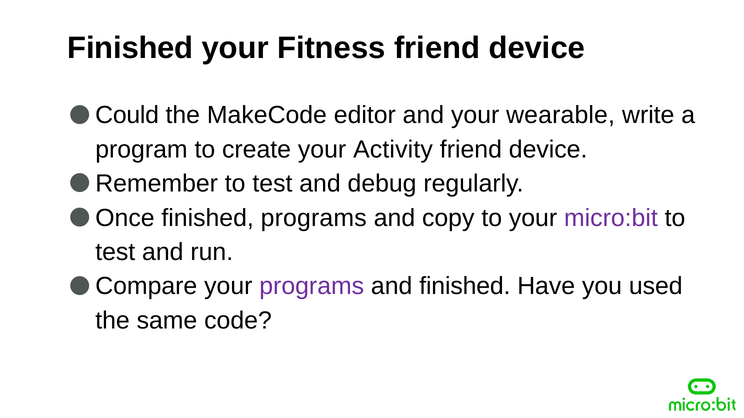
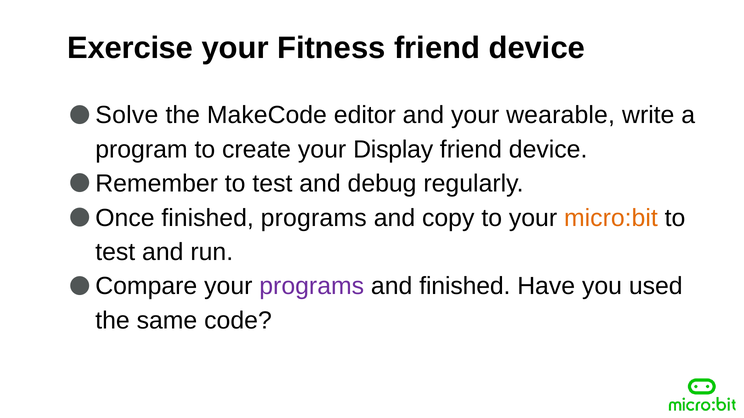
Finished at (130, 48): Finished -> Exercise
Could: Could -> Solve
Activity: Activity -> Display
micro:bit colour: purple -> orange
